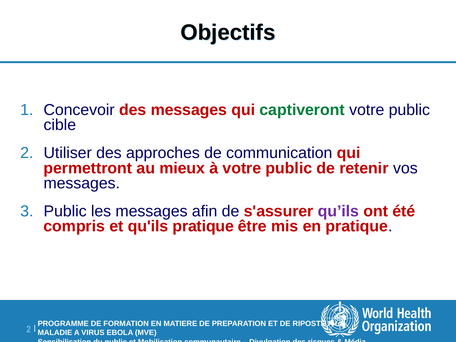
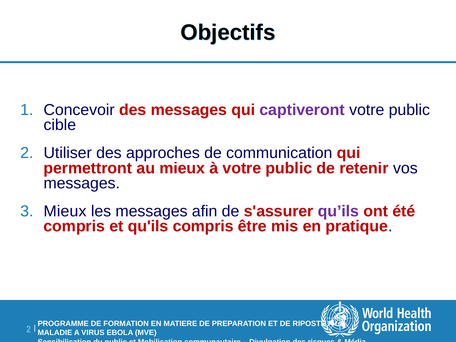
captiveront colour: green -> purple
Public at (65, 211): Public -> Mieux
qu'ils pratique: pratique -> compris
